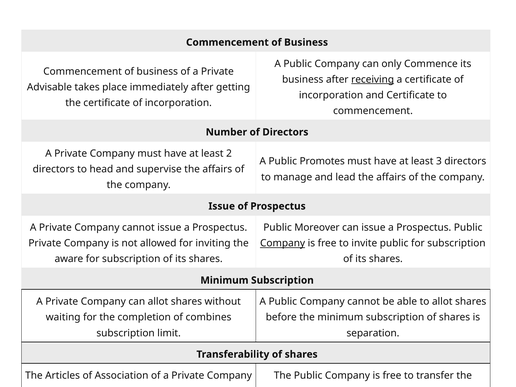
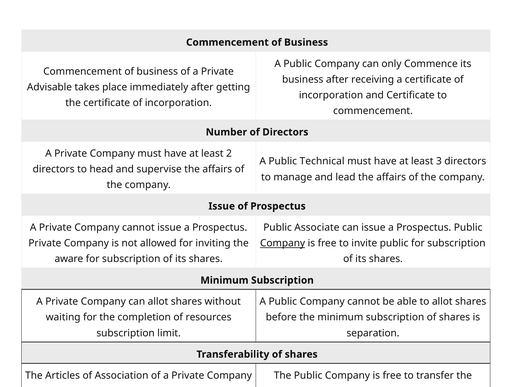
receiving underline: present -> none
Promotes: Promotes -> Technical
Moreover: Moreover -> Associate
combines: combines -> resources
